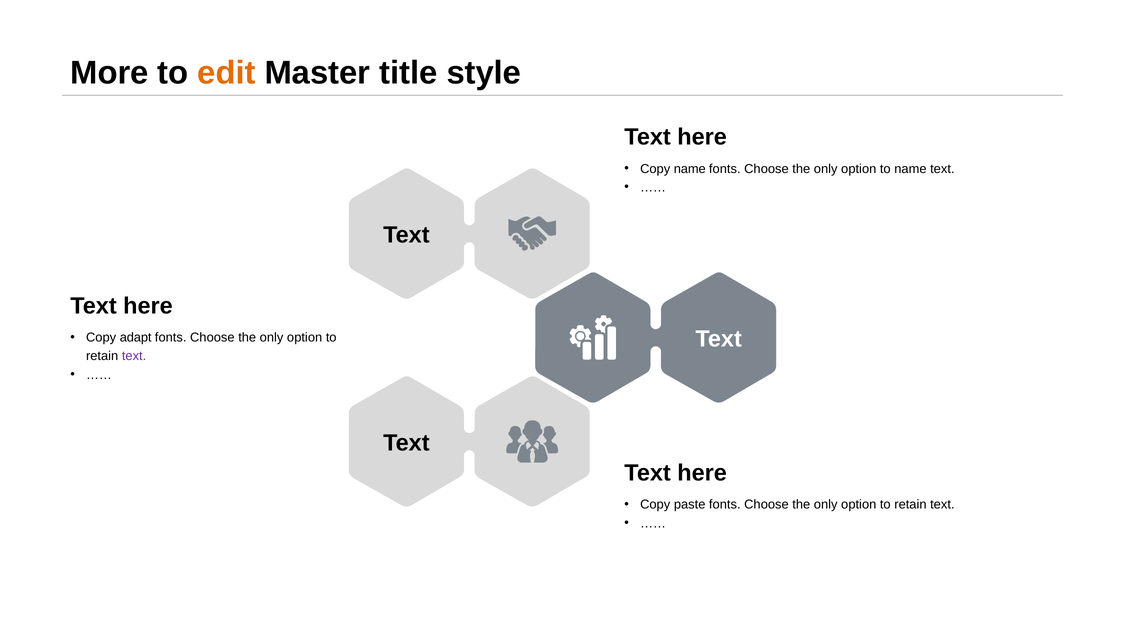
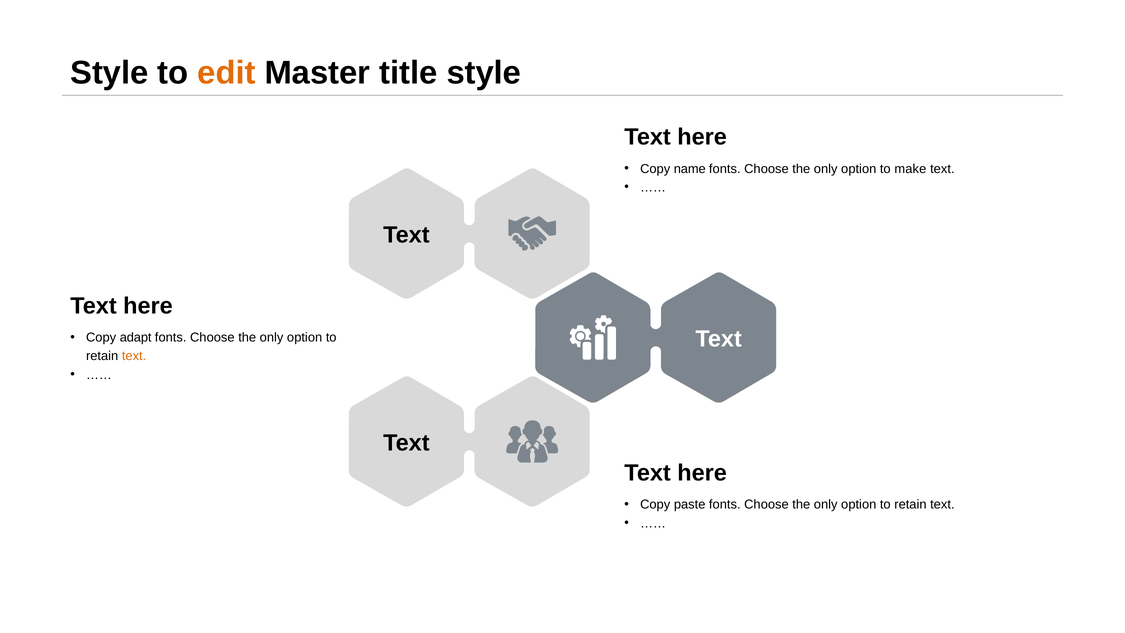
More at (109, 73): More -> Style
to name: name -> make
text at (134, 356) colour: purple -> orange
